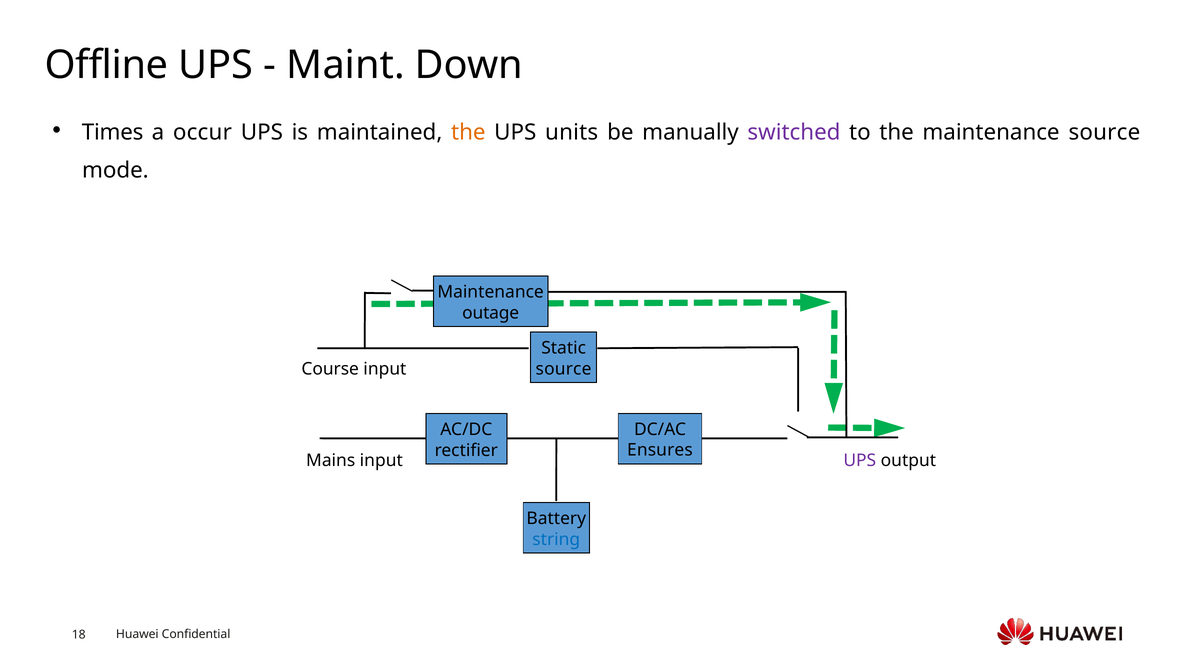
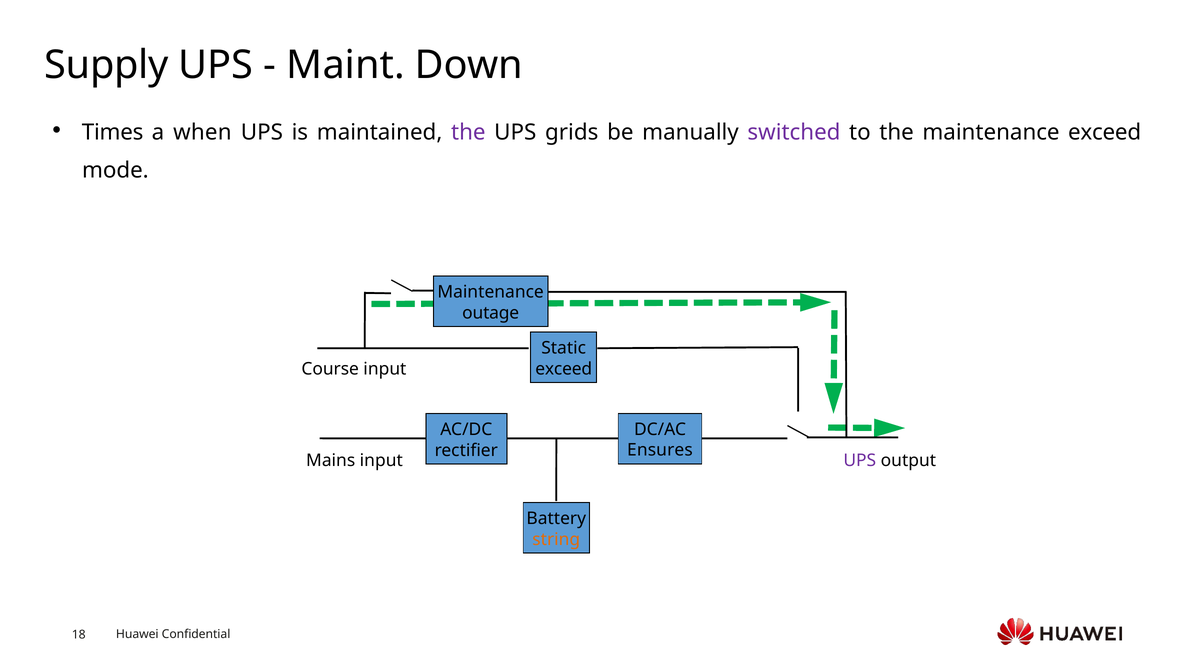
Offline: Offline -> Supply
occur: occur -> when
the at (468, 133) colour: orange -> purple
units: units -> grids
maintenance source: source -> exceed
source at (564, 369): source -> exceed
string colour: blue -> orange
